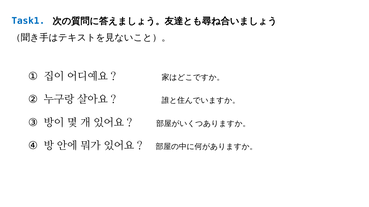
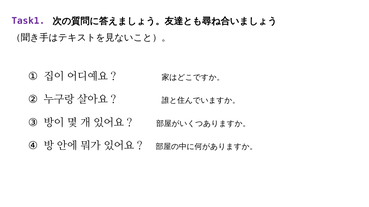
Task1 colour: blue -> purple
